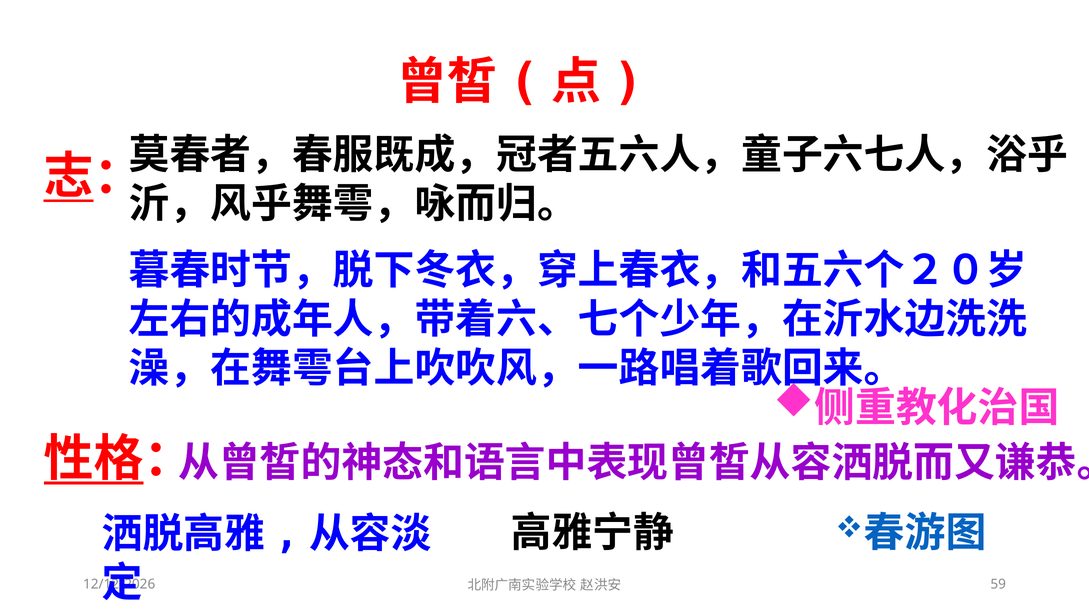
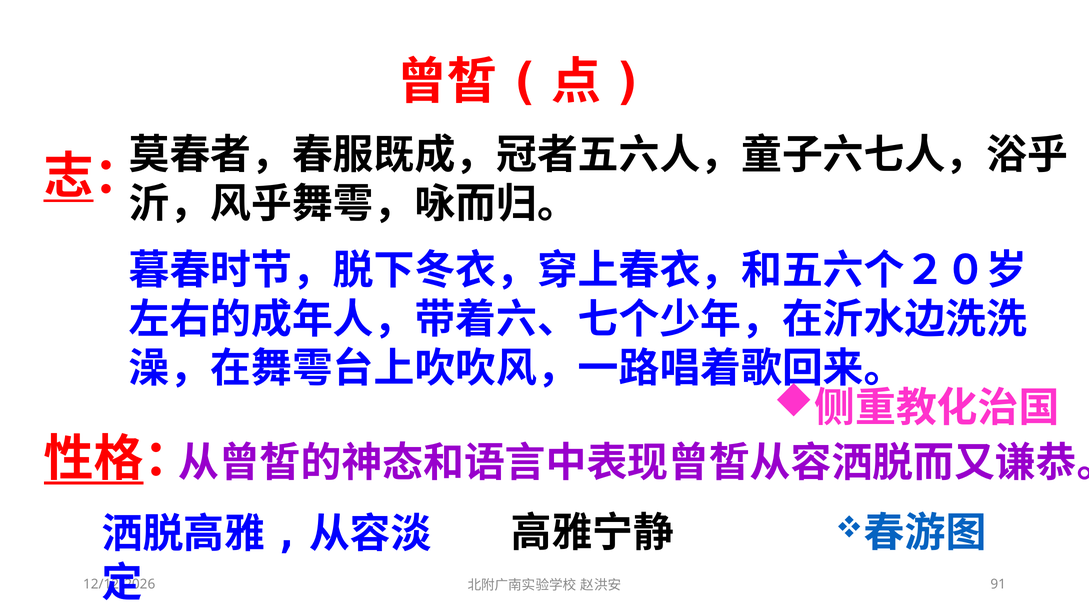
59: 59 -> 91
